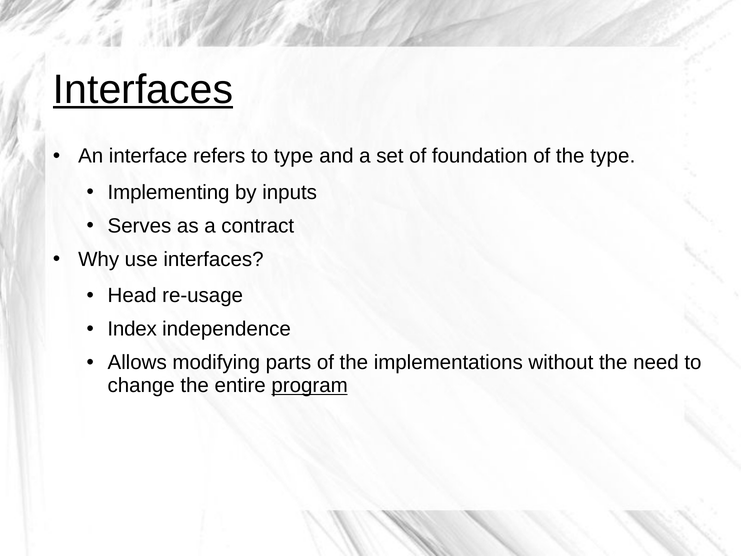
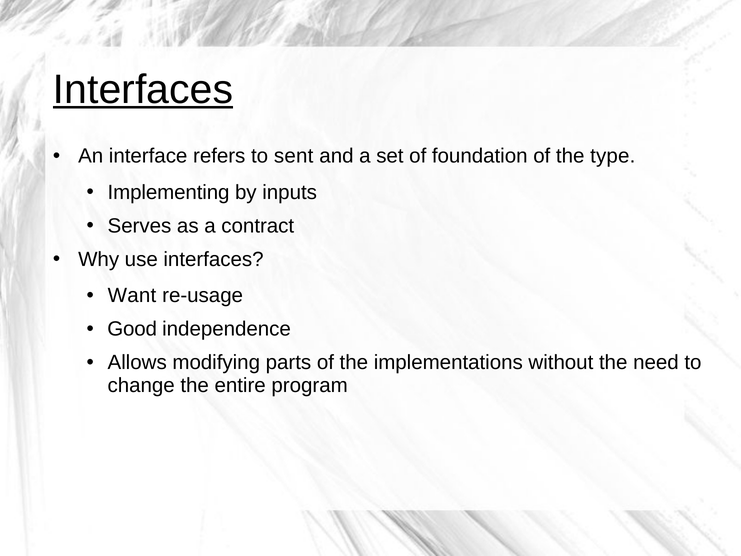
to type: type -> sent
Head: Head -> Want
Index: Index -> Good
program underline: present -> none
